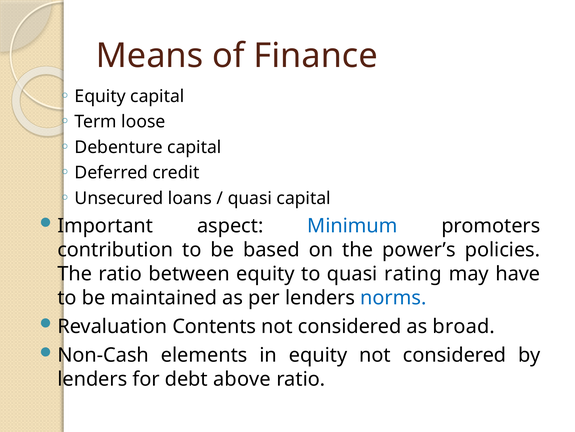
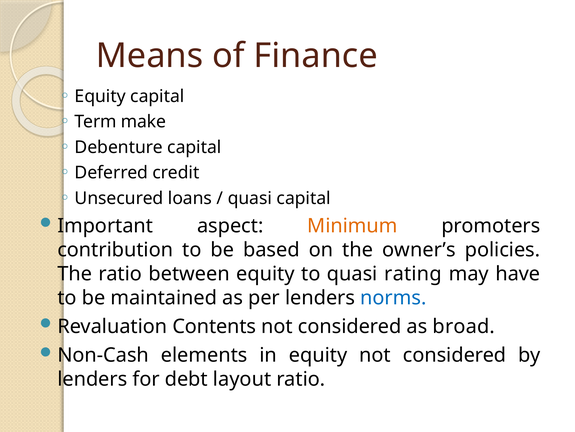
loose: loose -> make
Minimum colour: blue -> orange
power’s: power’s -> owner’s
above: above -> layout
